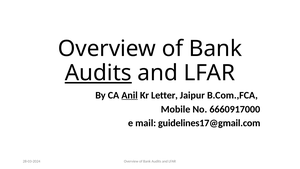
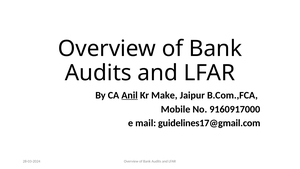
Audits at (98, 73) underline: present -> none
Letter: Letter -> Make
6660917000: 6660917000 -> 9160917000
